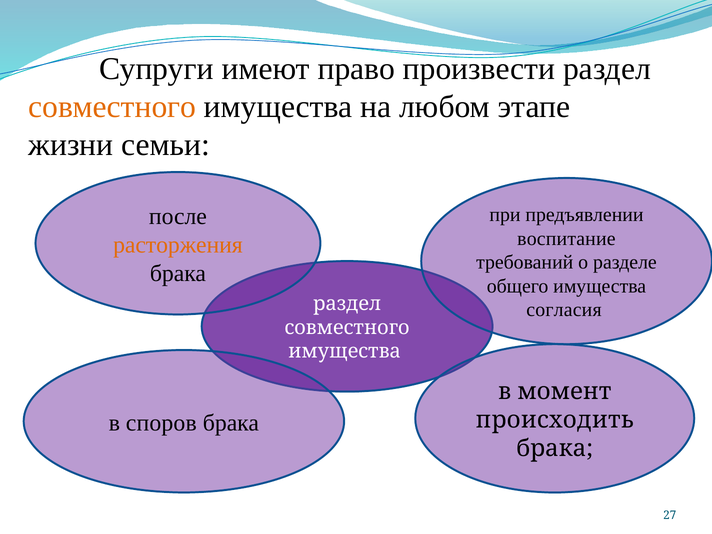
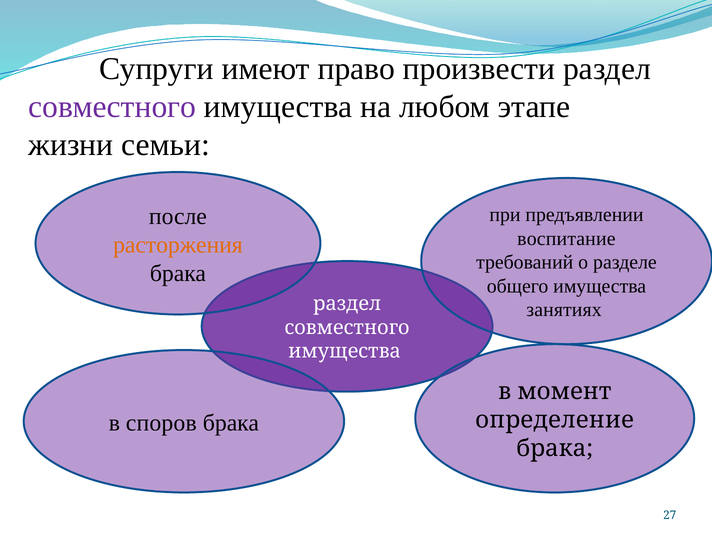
совместного at (112, 107) colour: orange -> purple
согласия: согласия -> занятиях
происходить: происходить -> определение
